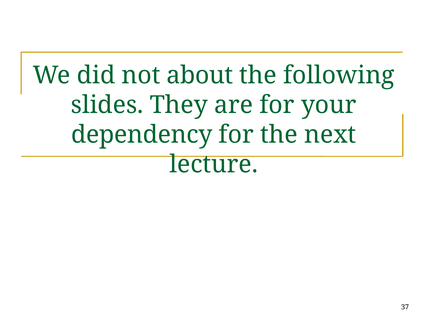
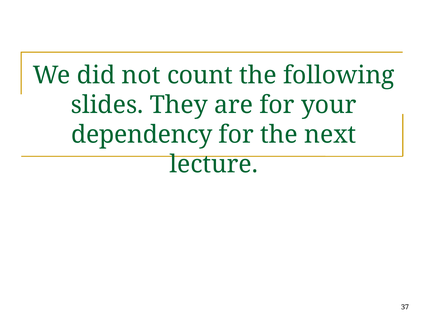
about: about -> count
